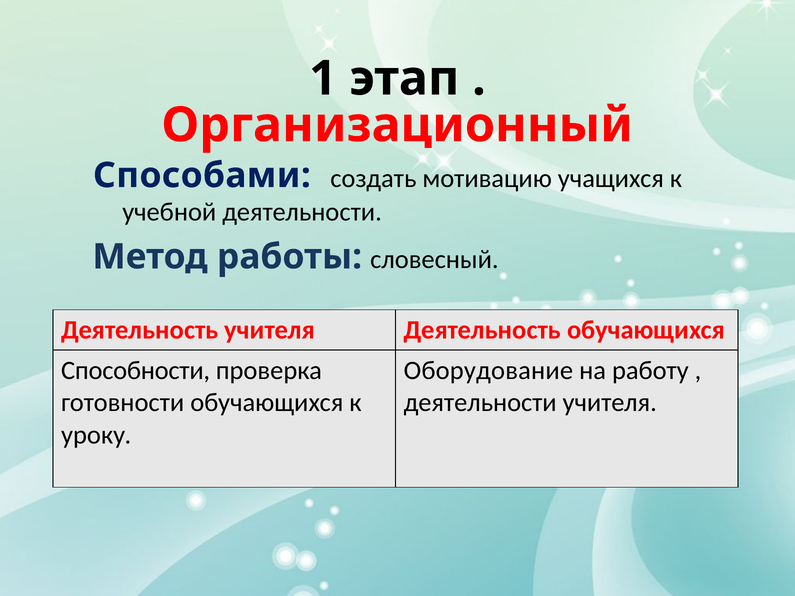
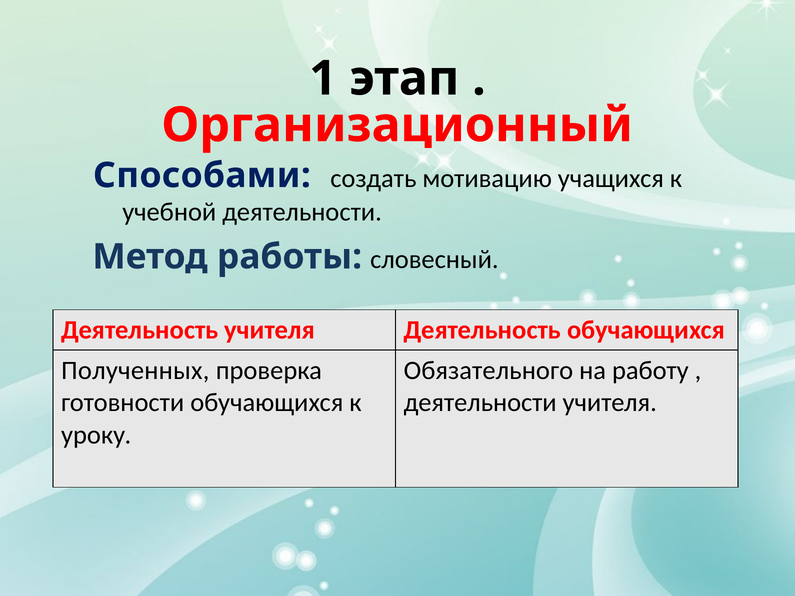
Способности: Способности -> Полученных
Оборудование: Оборудование -> Обязательного
